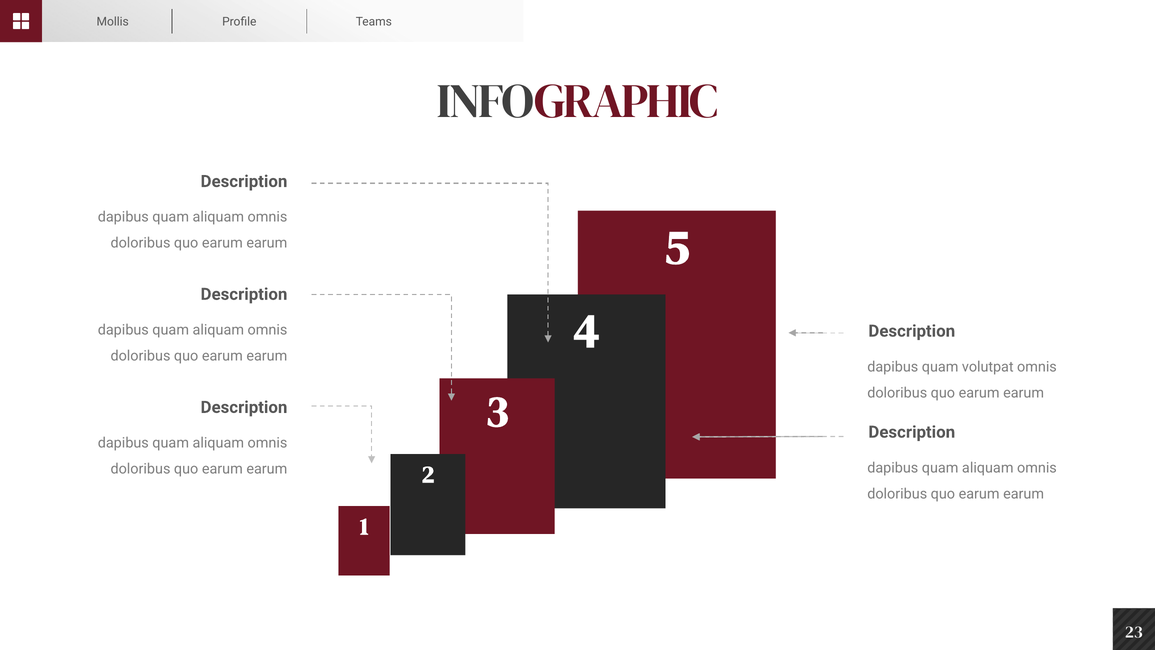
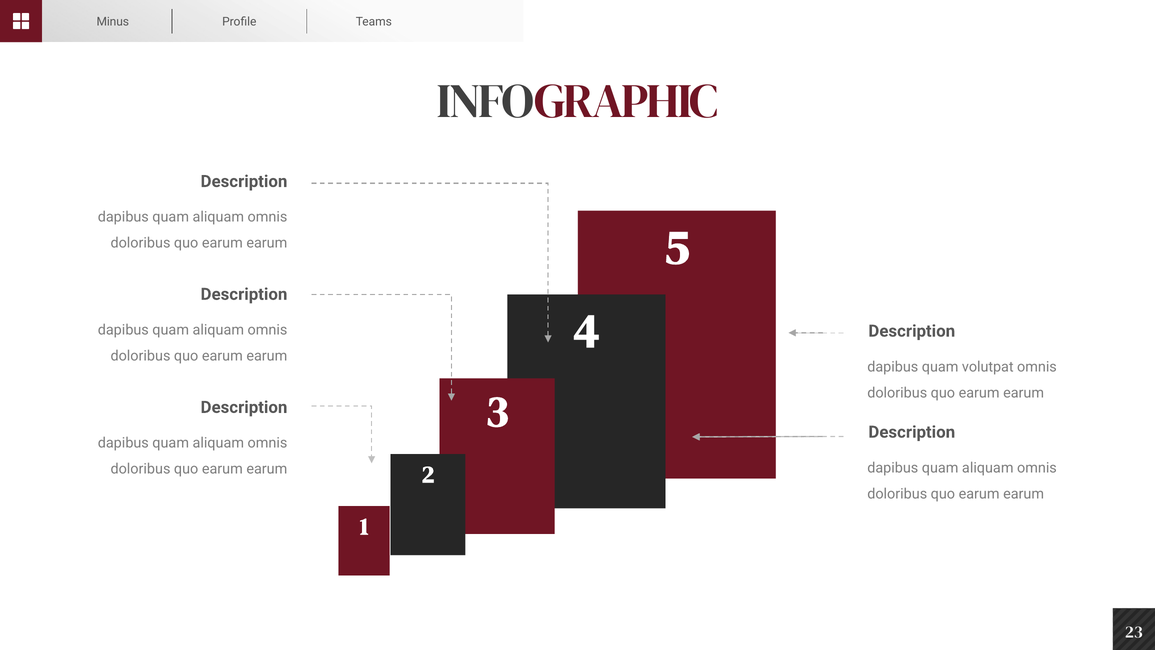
Mollis: Mollis -> Minus
